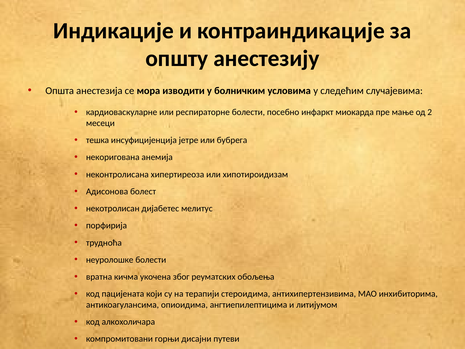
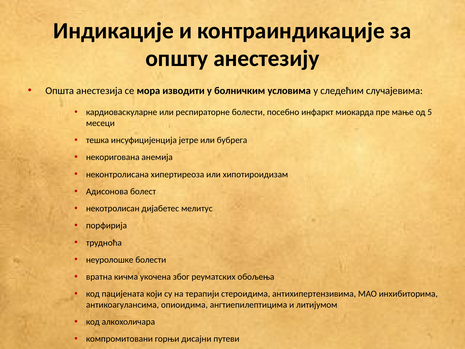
2: 2 -> 5
